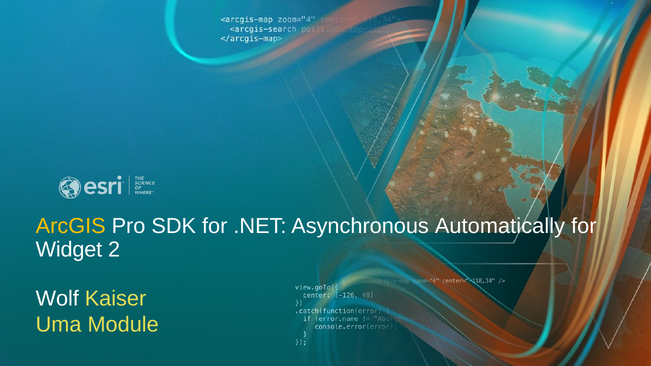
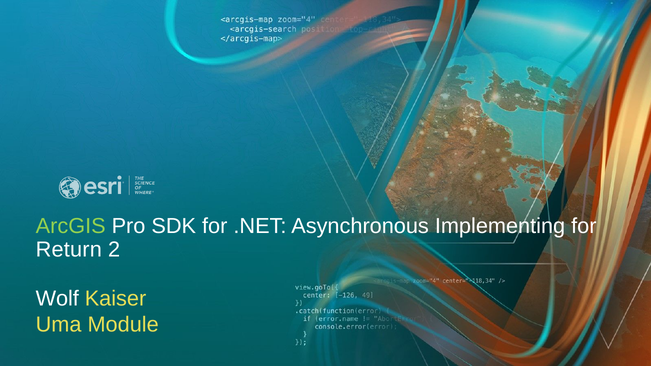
ArcGIS colour: yellow -> light green
Automatically: Automatically -> Implementing
Widget: Widget -> Return
